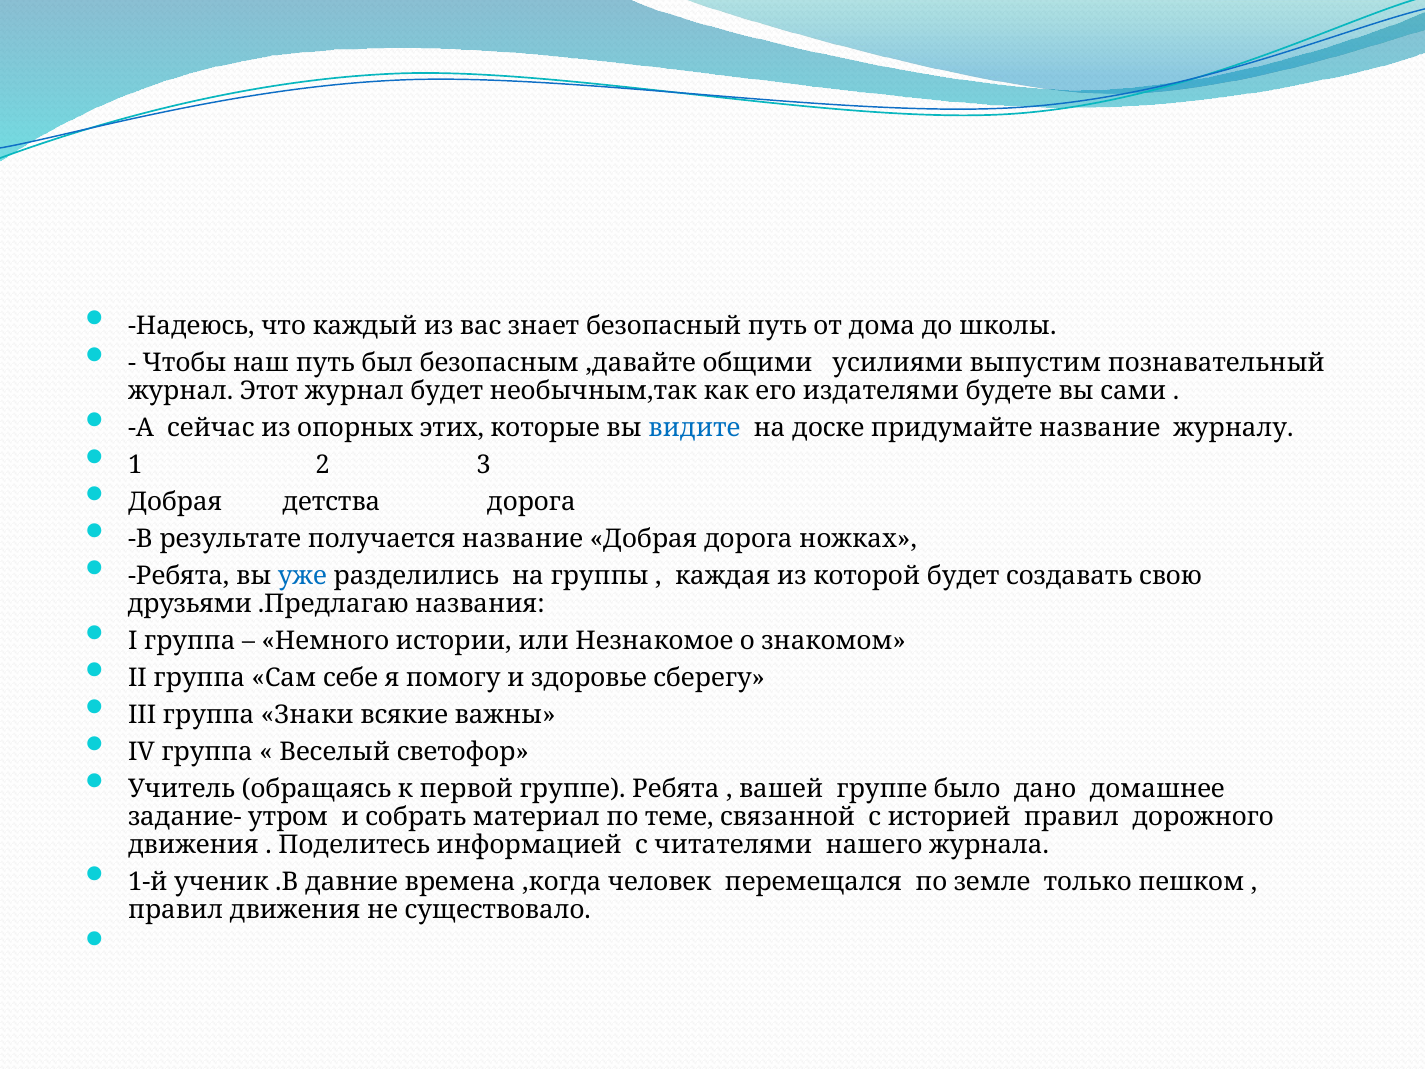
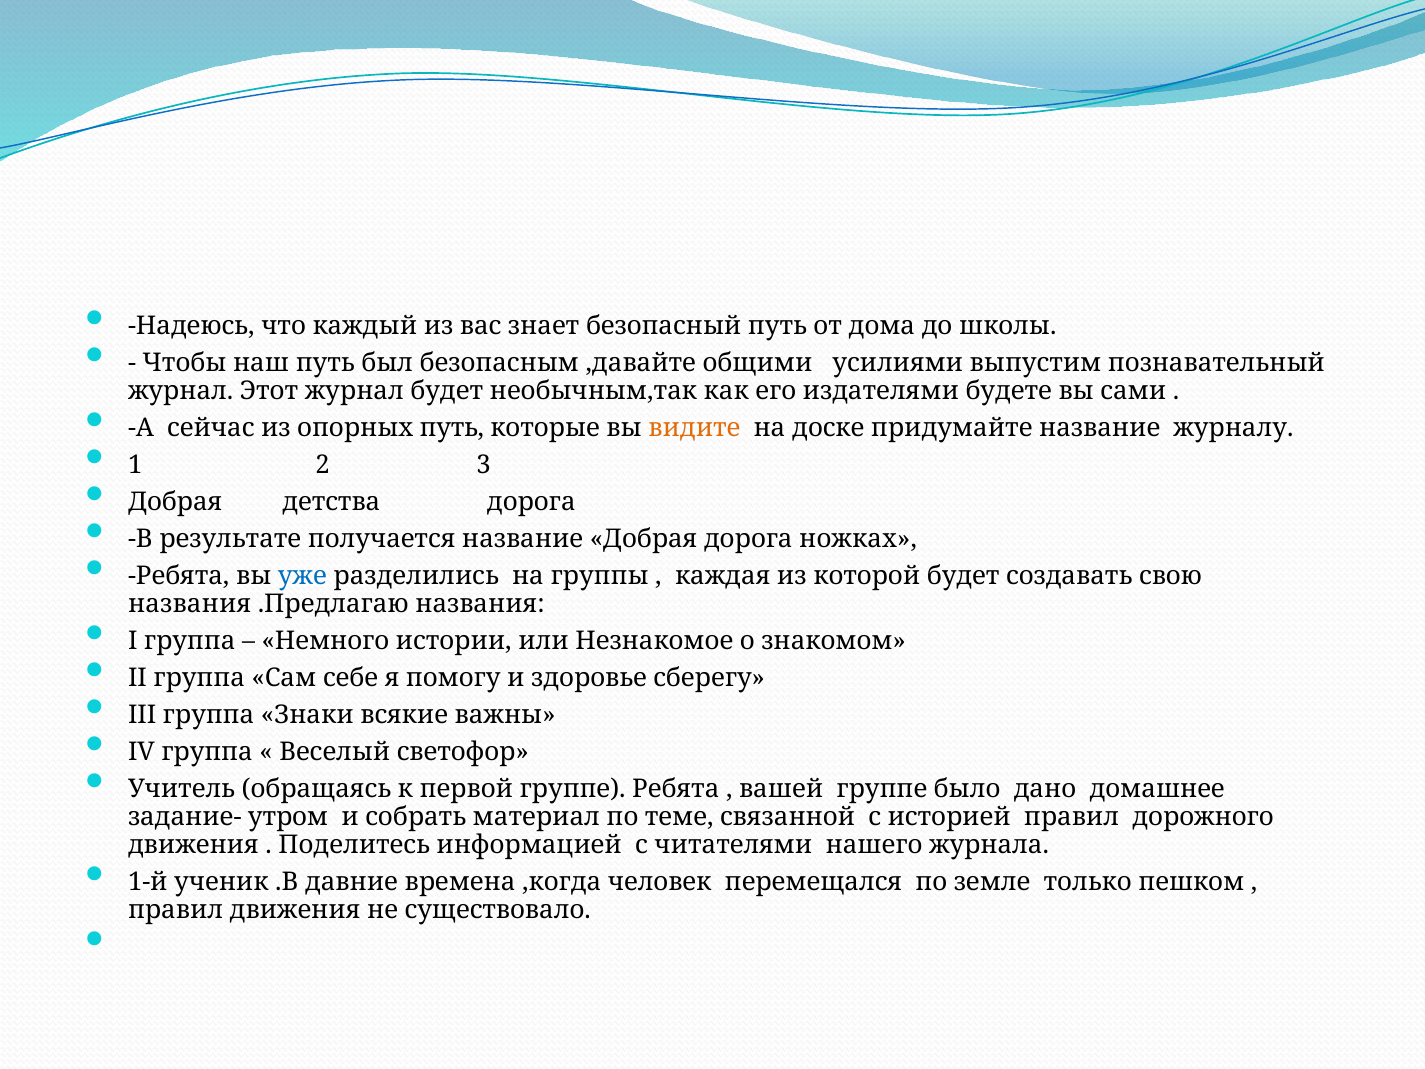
опорных этих: этих -> путь
видите colour: blue -> orange
друзьями at (190, 604): друзьями -> названия
